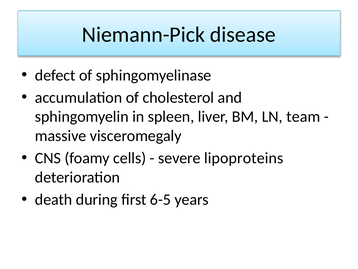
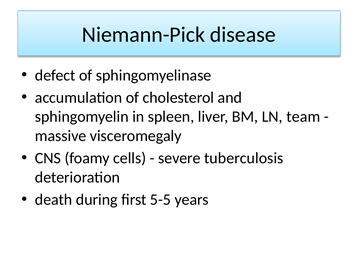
lipoproteins: lipoproteins -> tuberculosis
6-5: 6-5 -> 5-5
